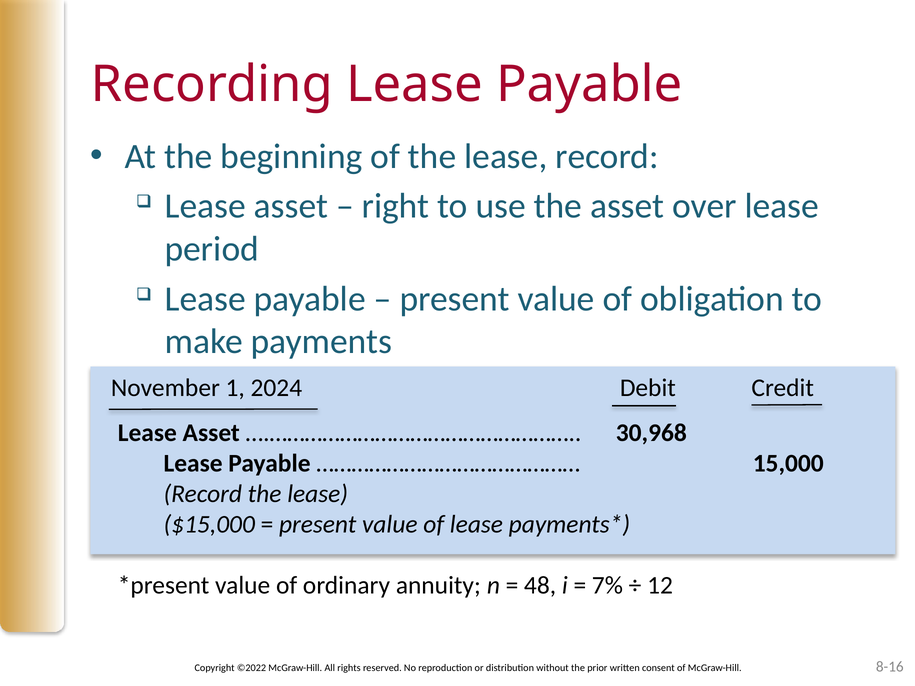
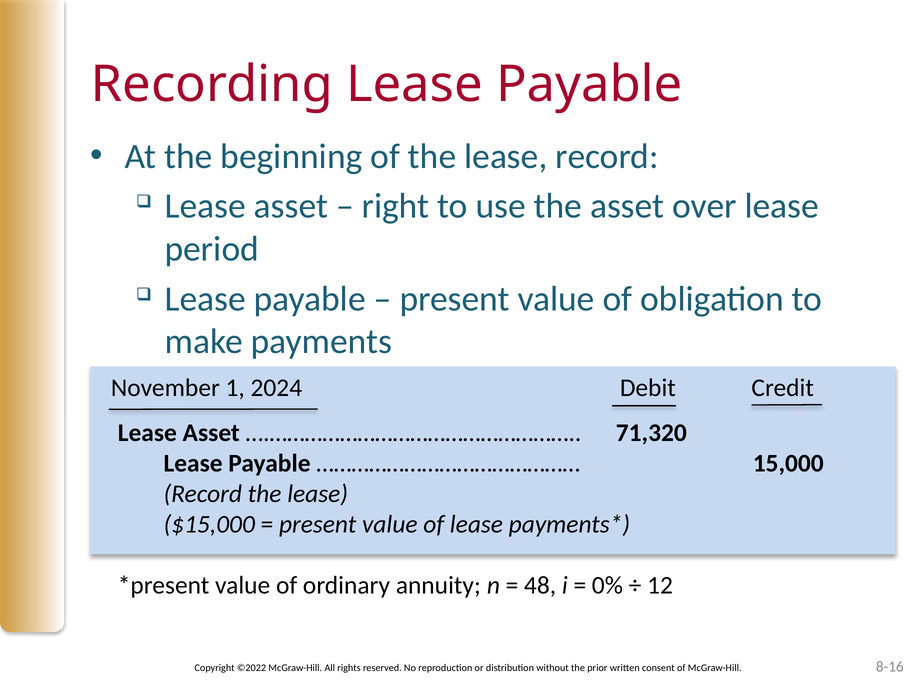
30,968: 30,968 -> 71,320
7%: 7% -> 0%
